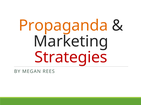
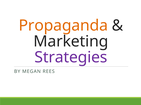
Strategies colour: red -> purple
